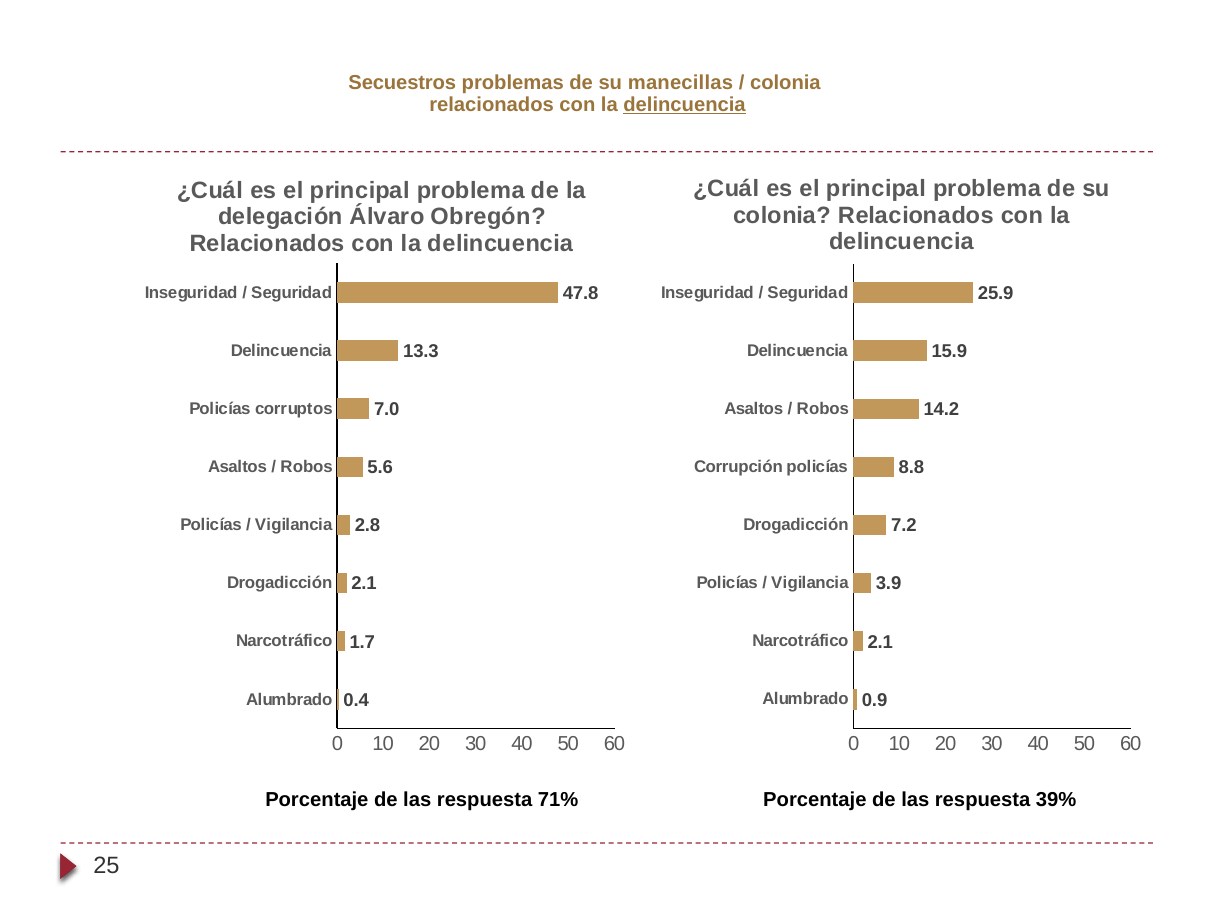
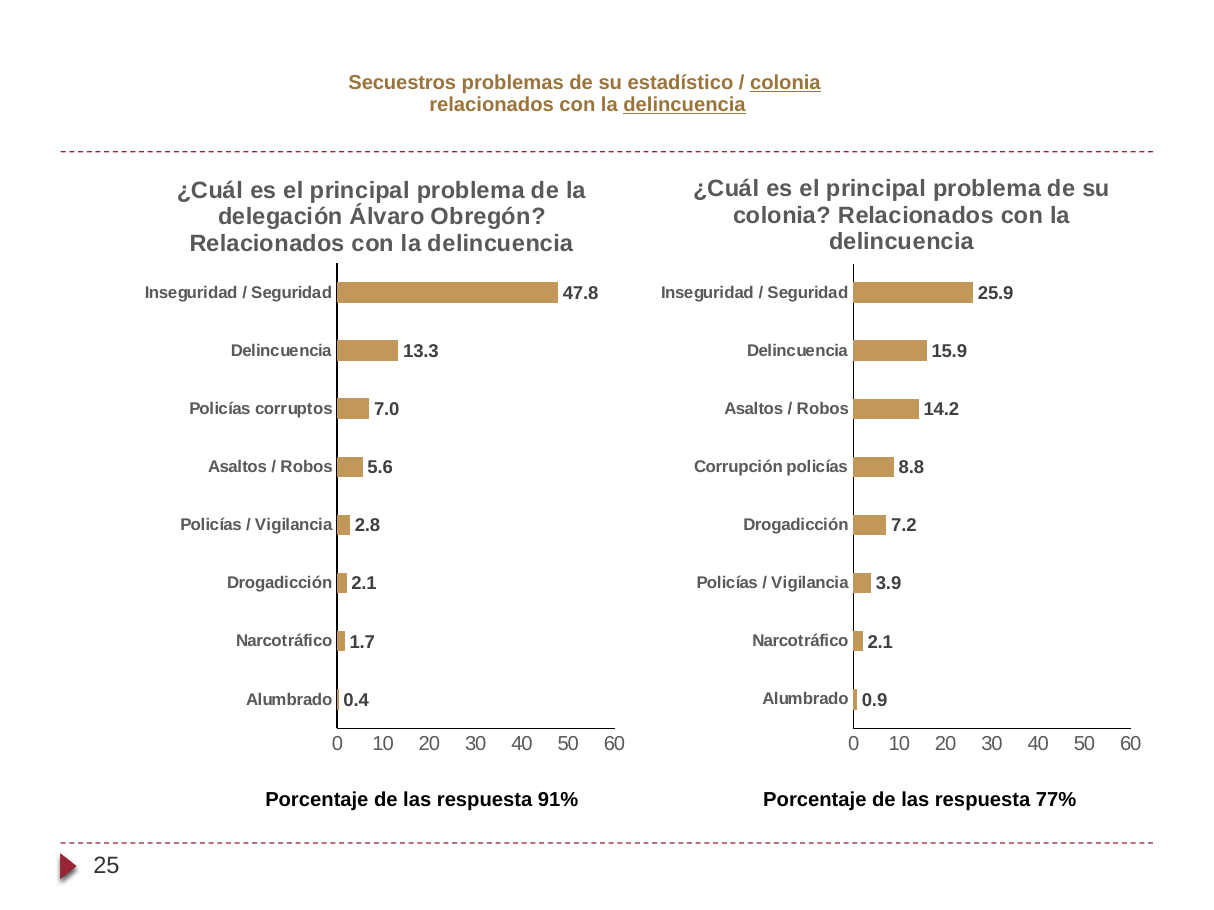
manecillas: manecillas -> estadístico
colonia at (785, 83) underline: none -> present
71%: 71% -> 91%
39%: 39% -> 77%
